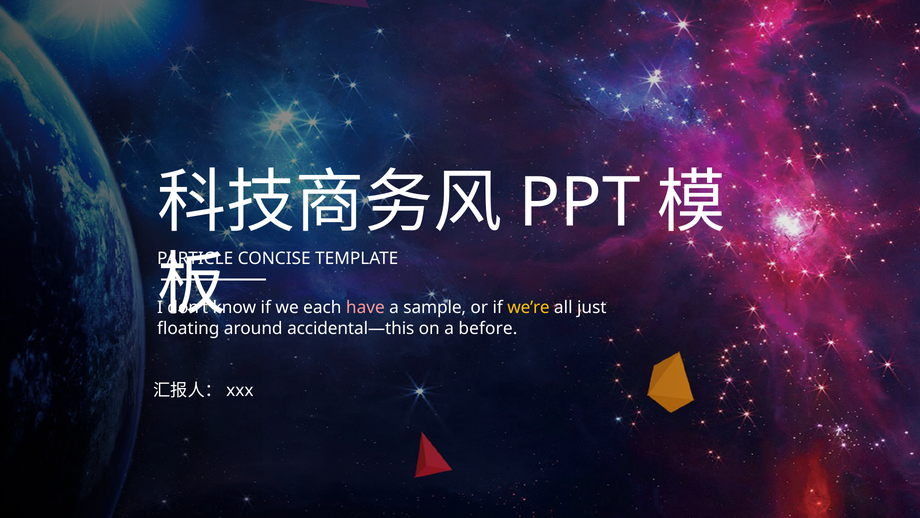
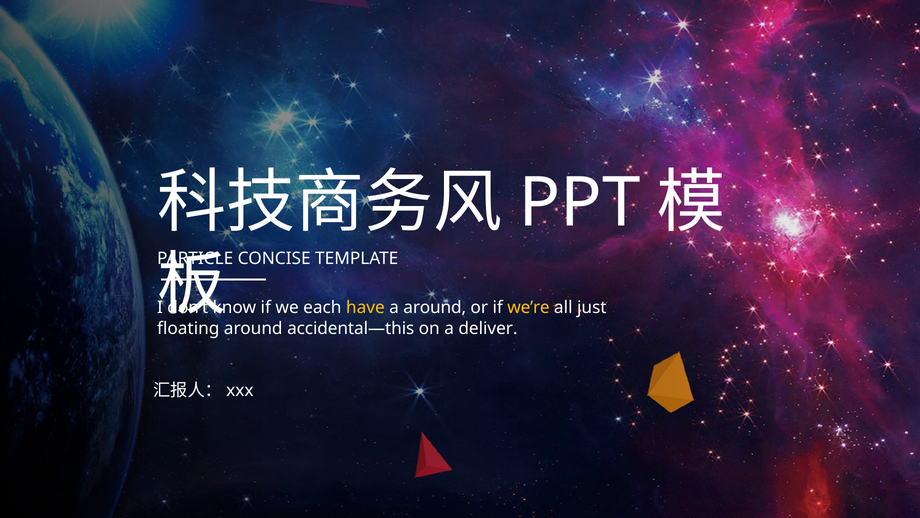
have colour: pink -> yellow
a sample: sample -> around
before: before -> deliver
